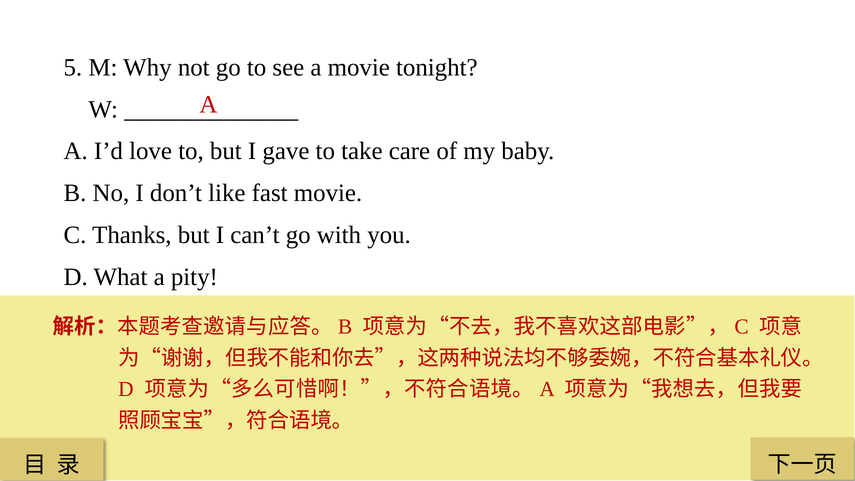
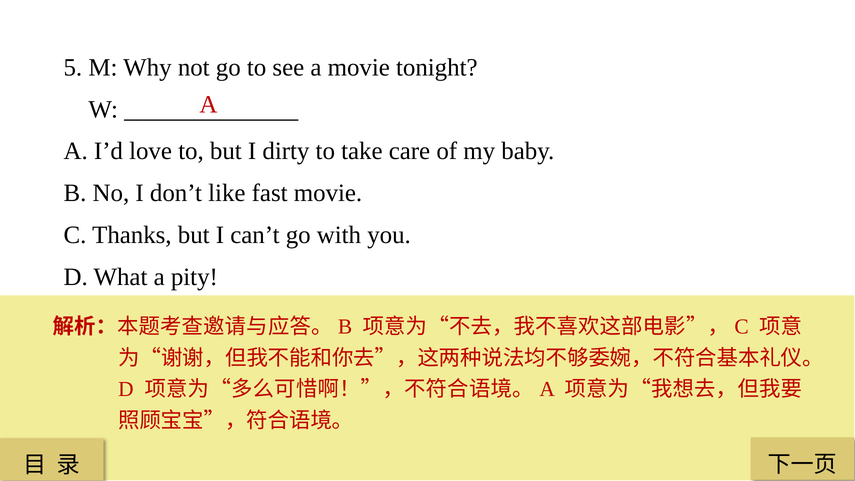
gave: gave -> dirty
